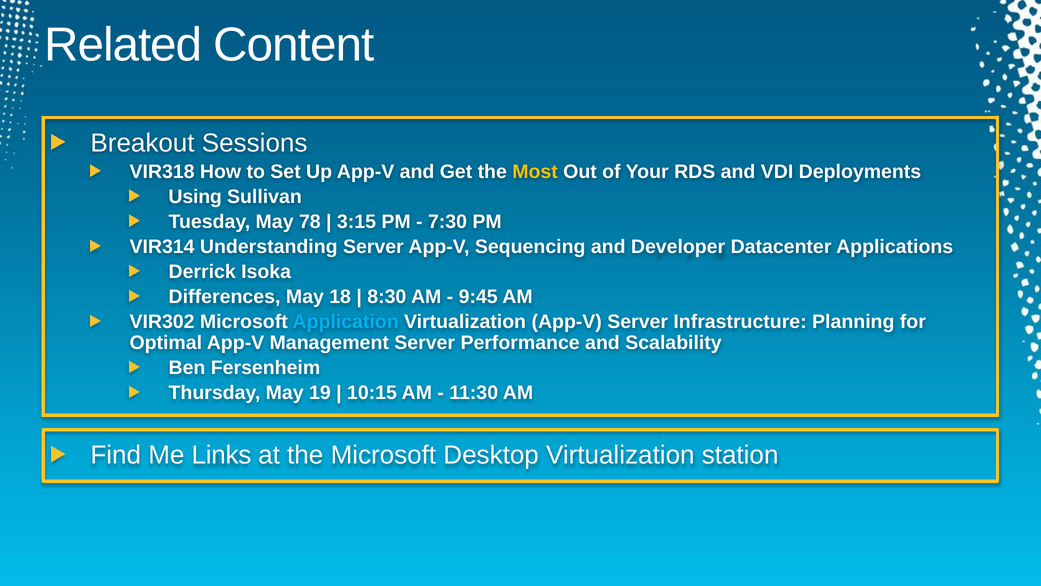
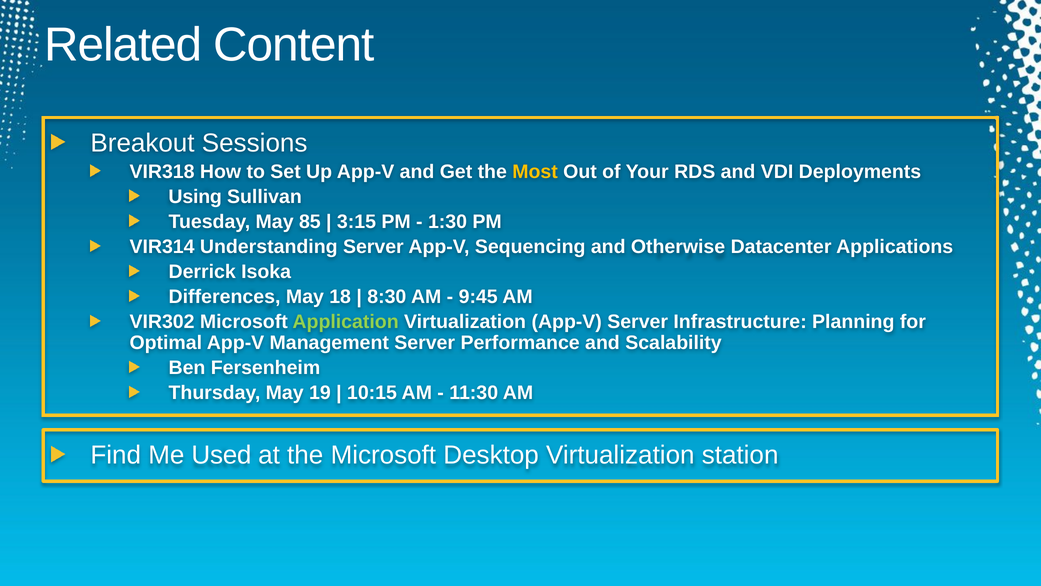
78: 78 -> 85
7:30: 7:30 -> 1:30
Developer: Developer -> Otherwise
Application colour: light blue -> light green
Links: Links -> Used
